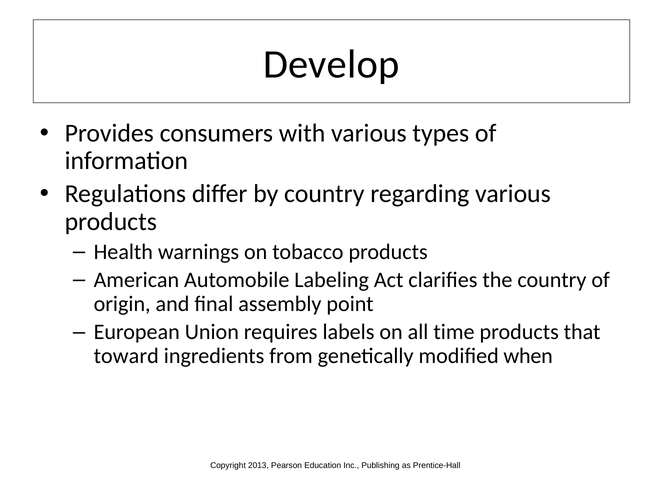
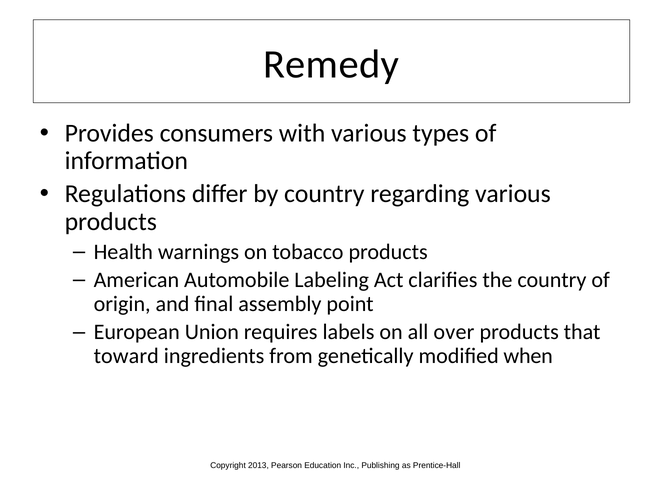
Develop: Develop -> Remedy
time: time -> over
